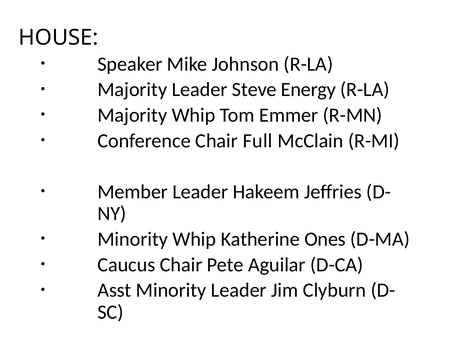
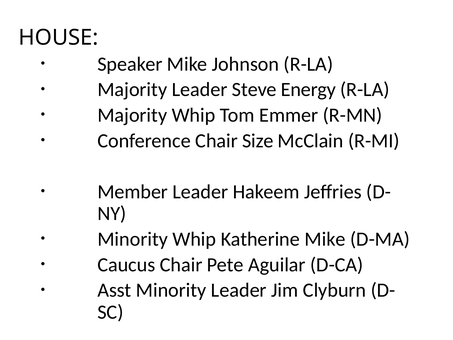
Full: Full -> Size
Katherine Ones: Ones -> Mike
